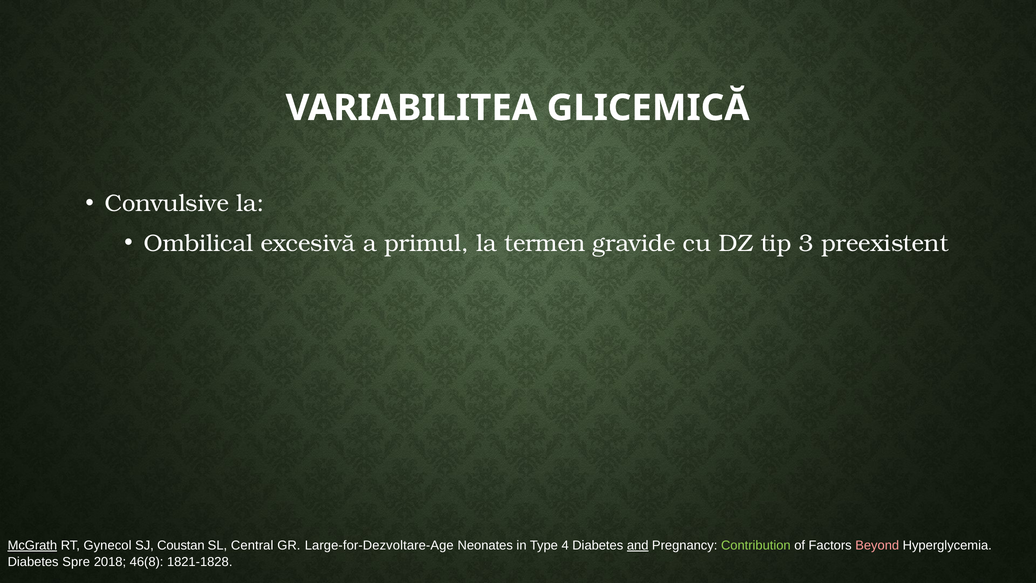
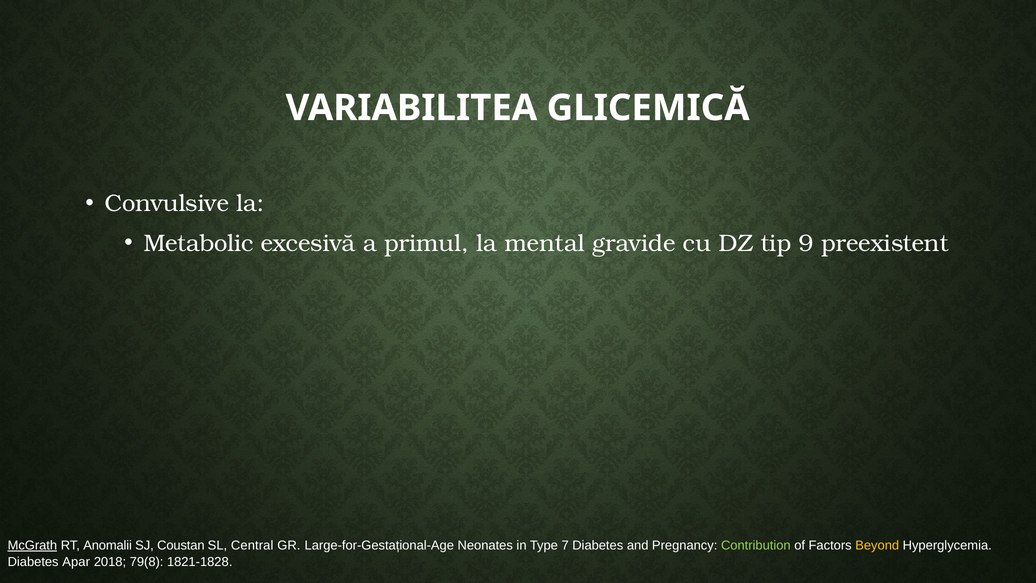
Ombilical: Ombilical -> Metabolic
termen: termen -> mental
3: 3 -> 9
Gynecol: Gynecol -> Anomalii
Large-for-Dezvoltare-Age: Large-for-Dezvoltare-Age -> Large-for-Gestațional-Age
4: 4 -> 7
and underline: present -> none
Beyond colour: pink -> yellow
Spre: Spre -> Apar
46(8: 46(8 -> 79(8
